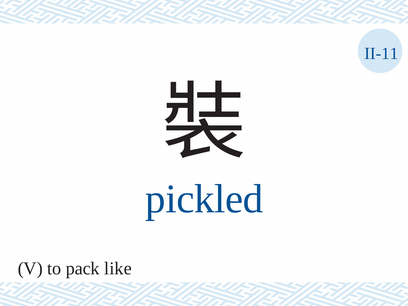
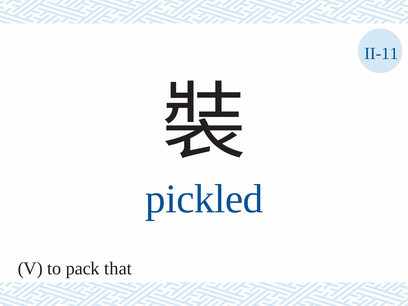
like: like -> that
